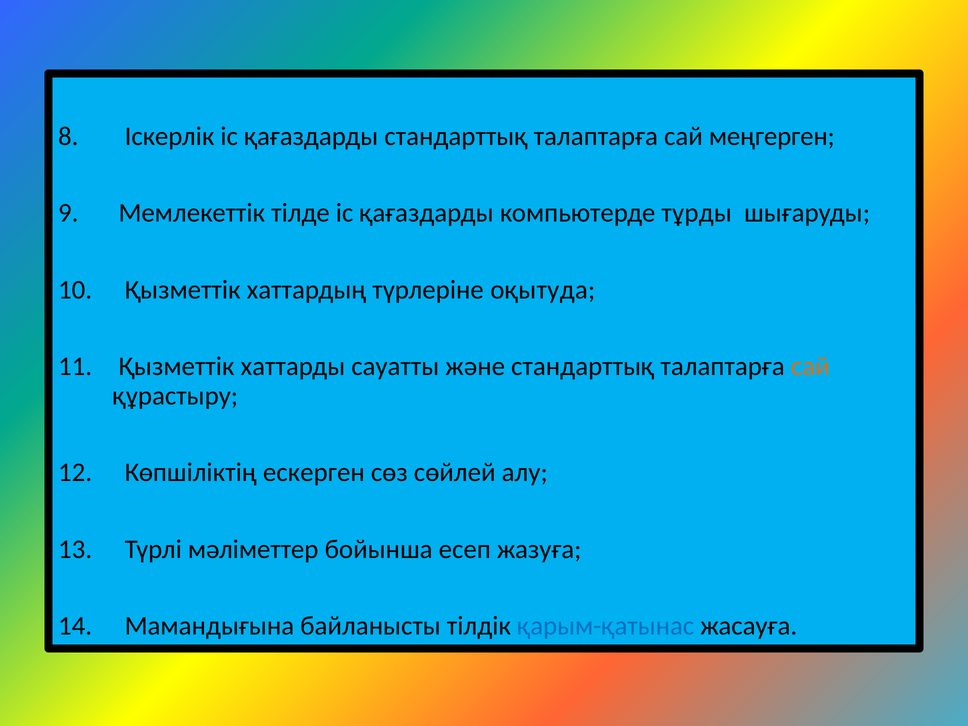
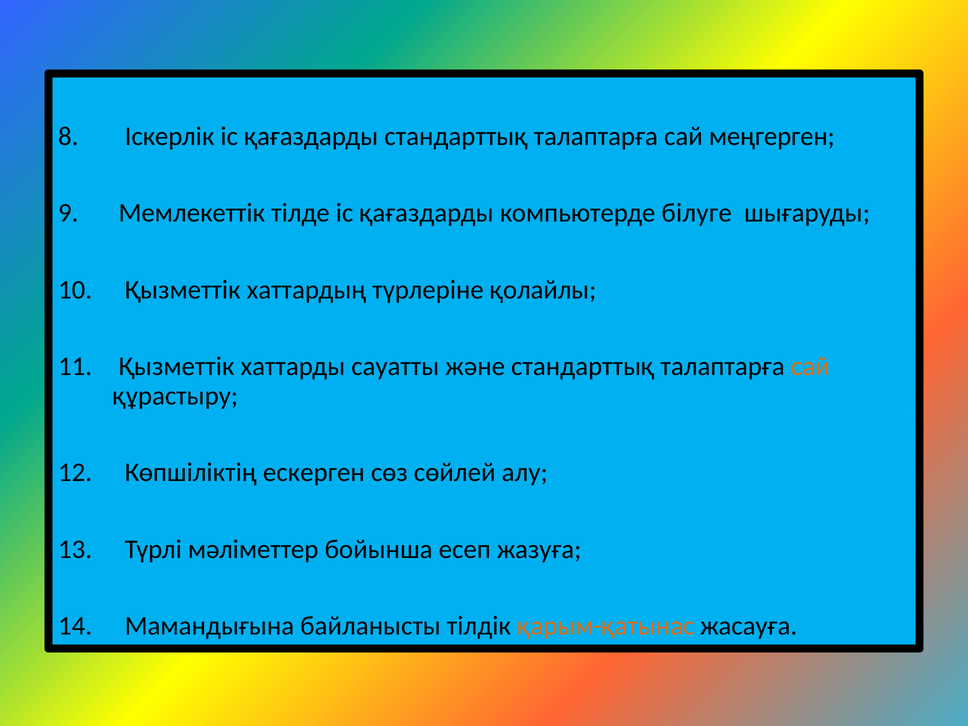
тұрды: тұрды -> білуге
оқытуда: оқытуда -> қолайлы
қарым-қатынас colour: blue -> orange
